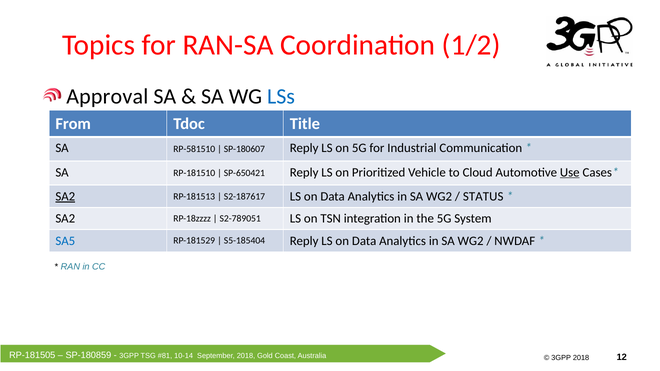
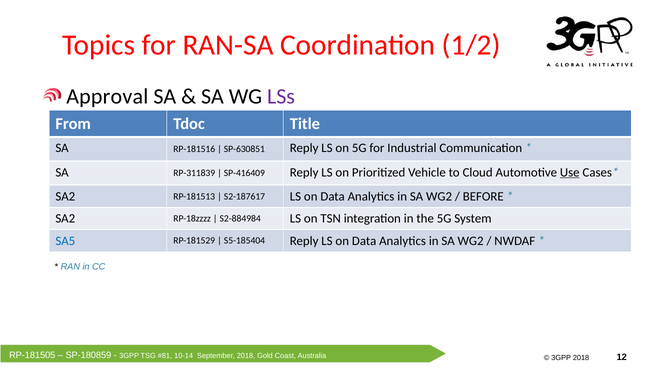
LSs colour: blue -> purple
RP-581510: RP-581510 -> RP-181516
SP-180607: SP-180607 -> SP-630851
RP-181510: RP-181510 -> RP-311839
SP-650421: SP-650421 -> SP-416409
SA2 at (65, 197) underline: present -> none
STATUS: STATUS -> BEFORE
S2-789051: S2-789051 -> S2-884984
